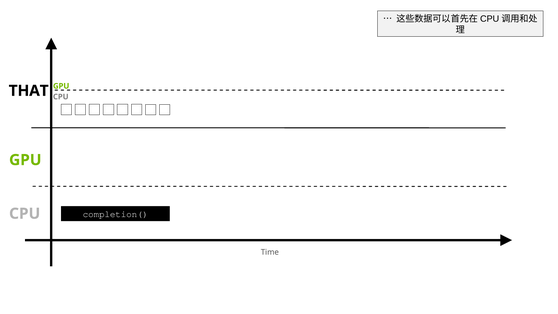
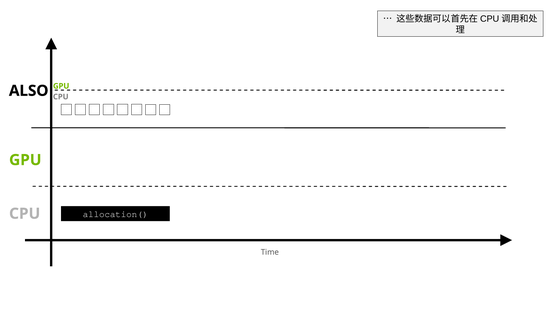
THAT: THAT -> ALSO
completion(: completion( -> allocation(
